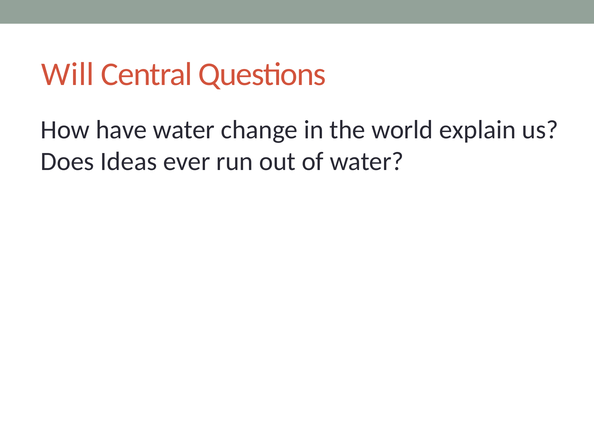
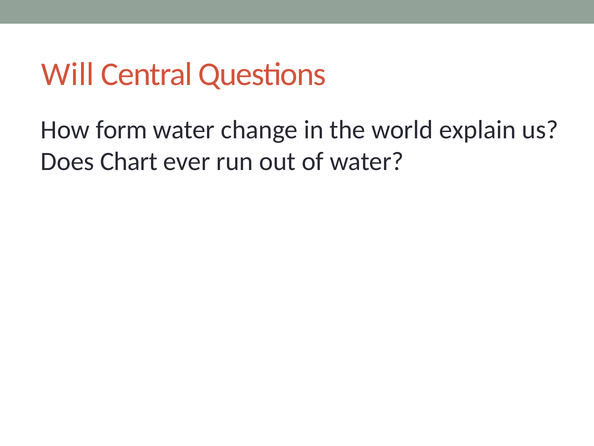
have: have -> form
Ideas: Ideas -> Chart
